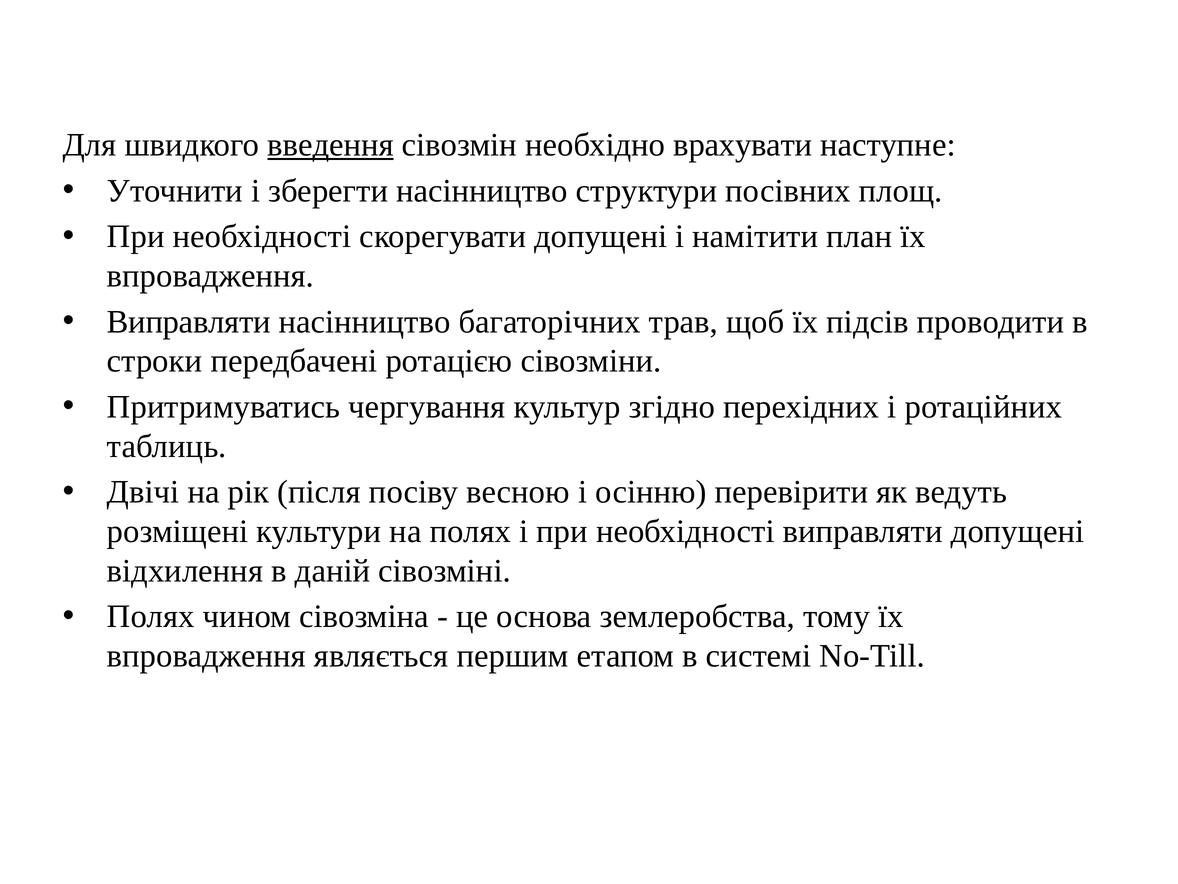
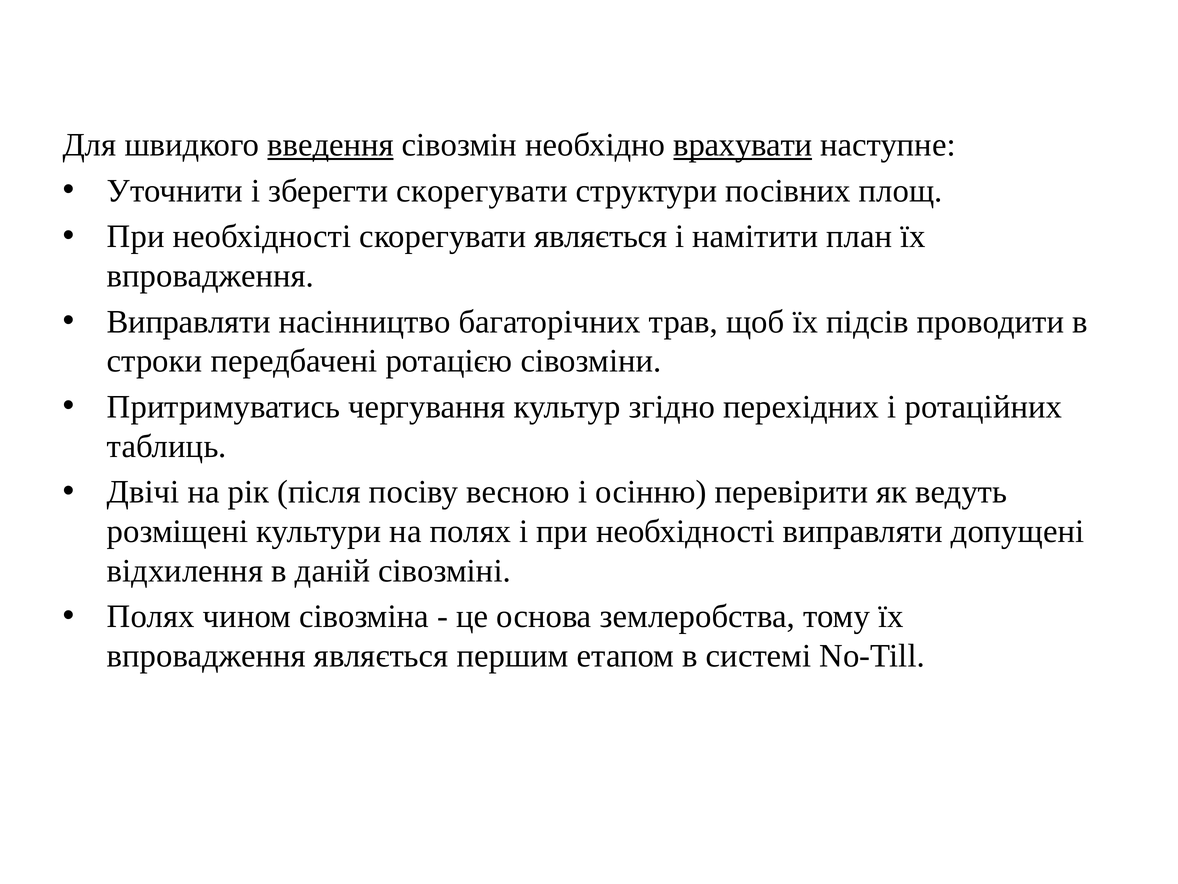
врахувати underline: none -> present
зберегти насінництво: насінництво -> скорегувати
скорегувати допущені: допущені -> являється
